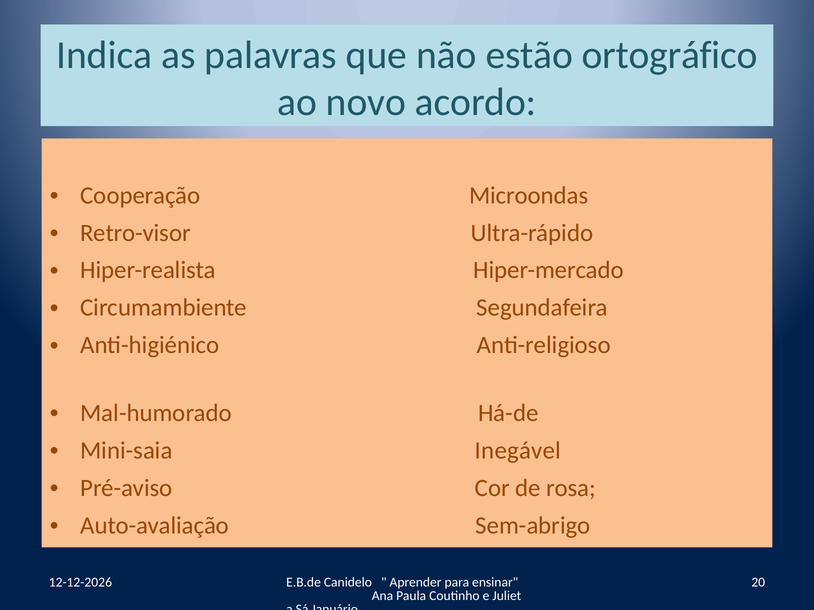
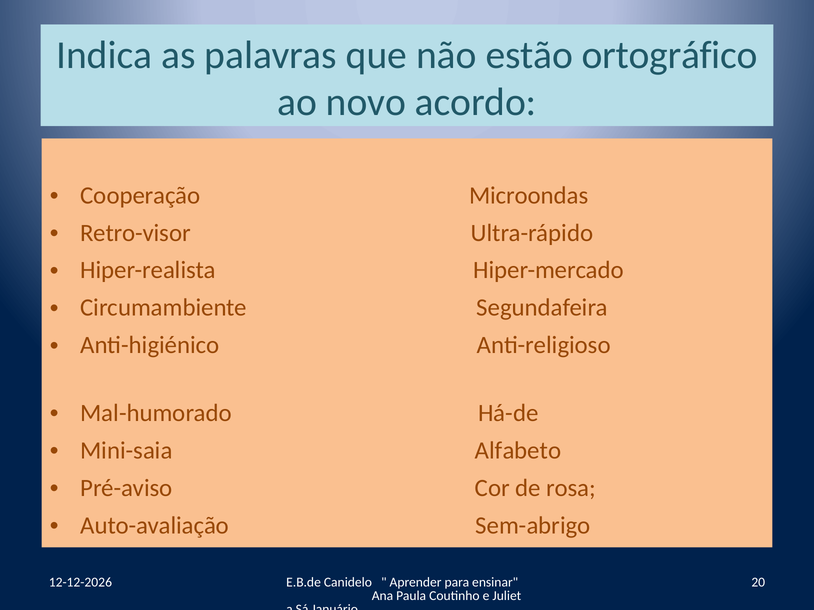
Inegável: Inegável -> Alfabeto
